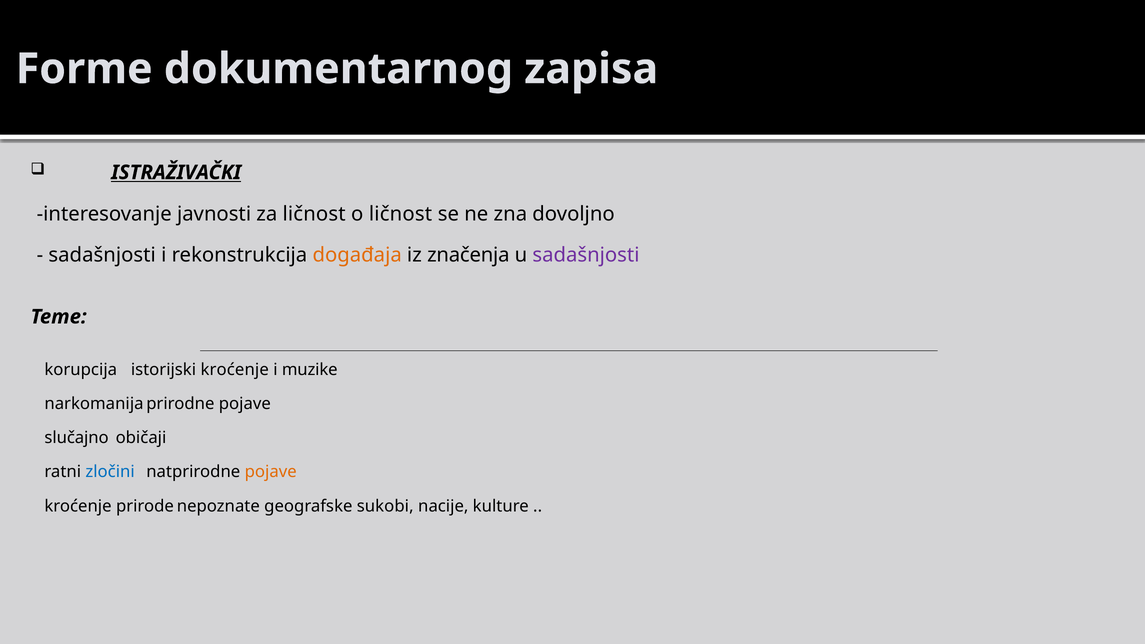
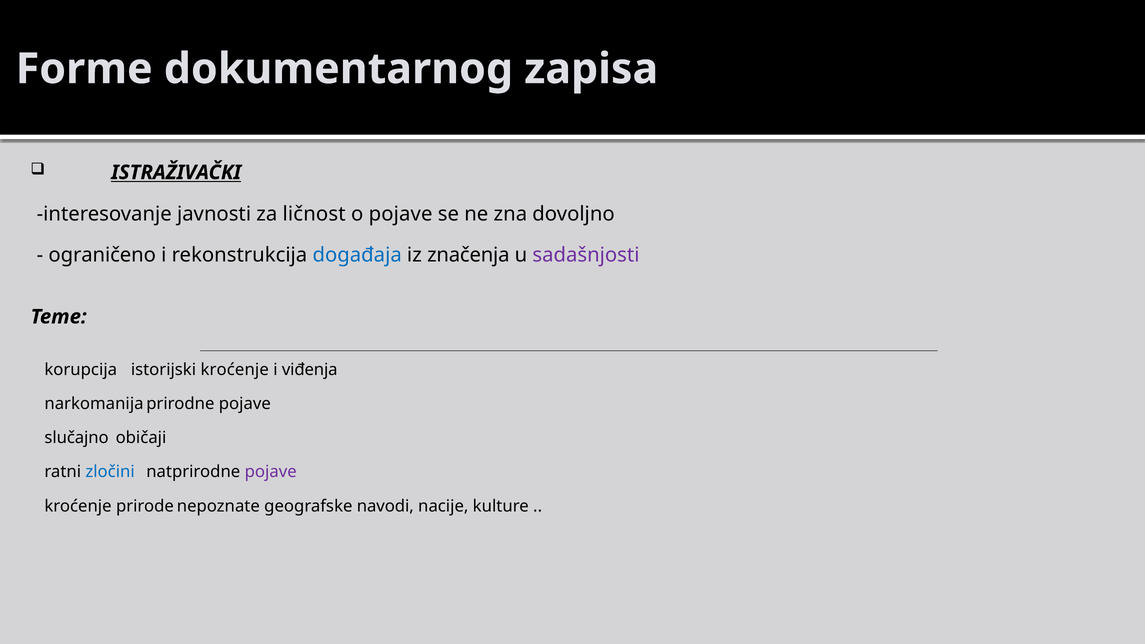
o ličnost: ličnost -> pojave
sadašnjosti at (102, 255): sadašnjosti -> ograničeno
događaja colour: orange -> blue
muzike: muzike -> viđenja
pojave at (271, 472) colour: orange -> purple
sukobi: sukobi -> navodi
